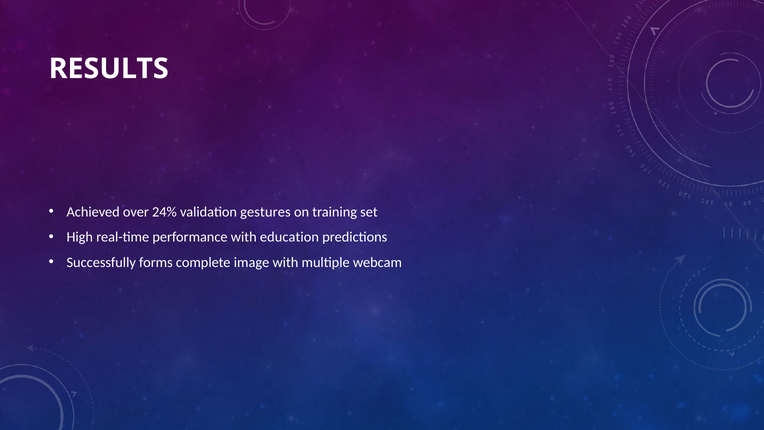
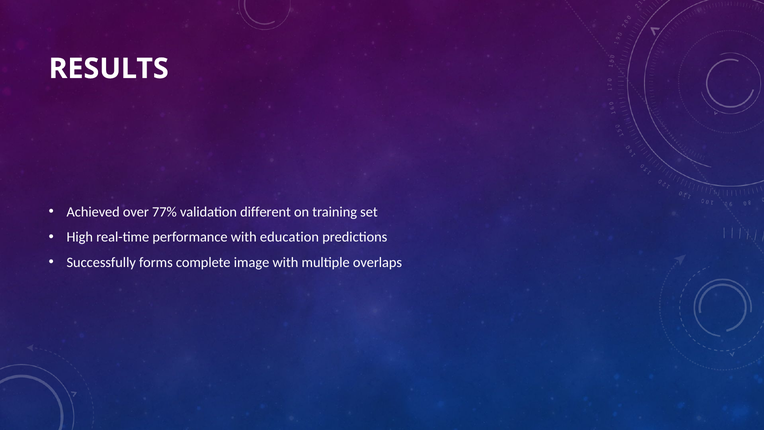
24%: 24% -> 77%
gestures: gestures -> different
webcam: webcam -> overlaps
